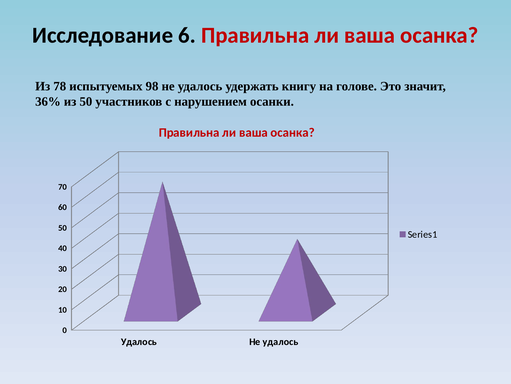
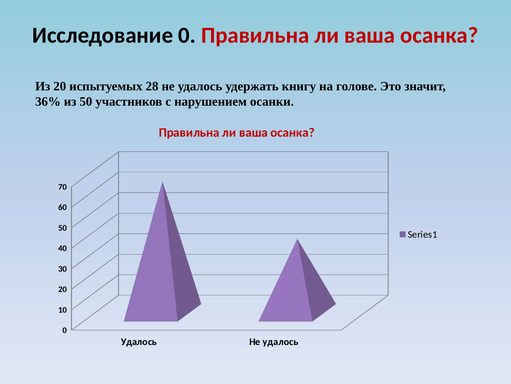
Исследование 6: 6 -> 0
Из 78: 78 -> 20
98: 98 -> 28
